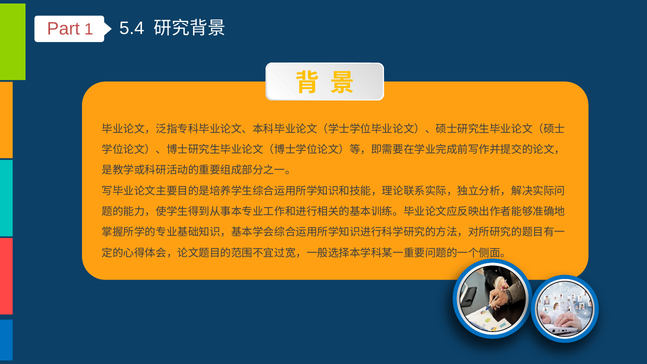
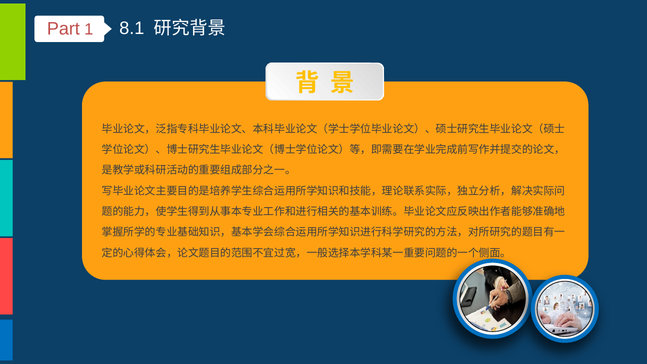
5.4: 5.4 -> 8.1
